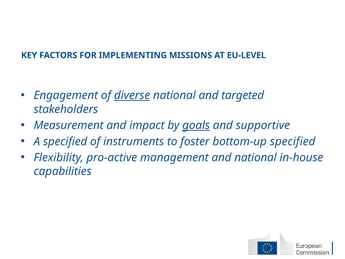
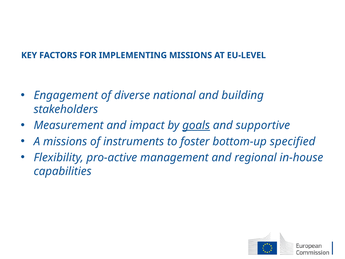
diverse underline: present -> none
targeted: targeted -> building
A specified: specified -> missions
and national: national -> regional
